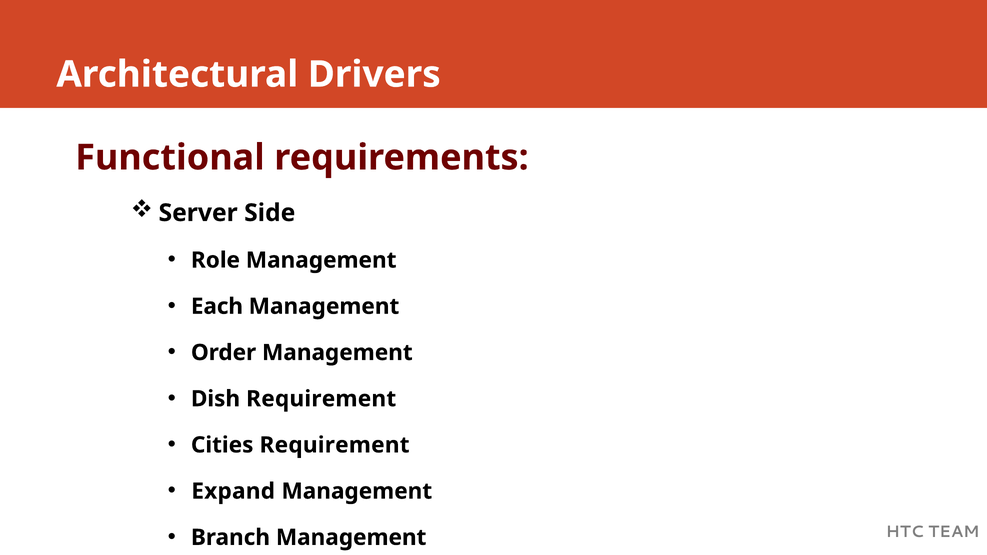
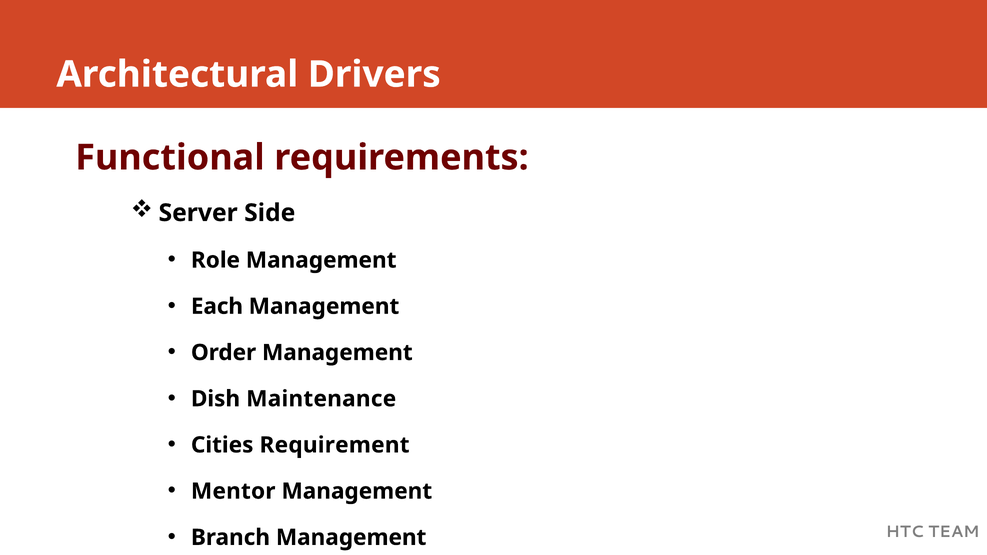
Dish Requirement: Requirement -> Maintenance
Expand: Expand -> Mentor
